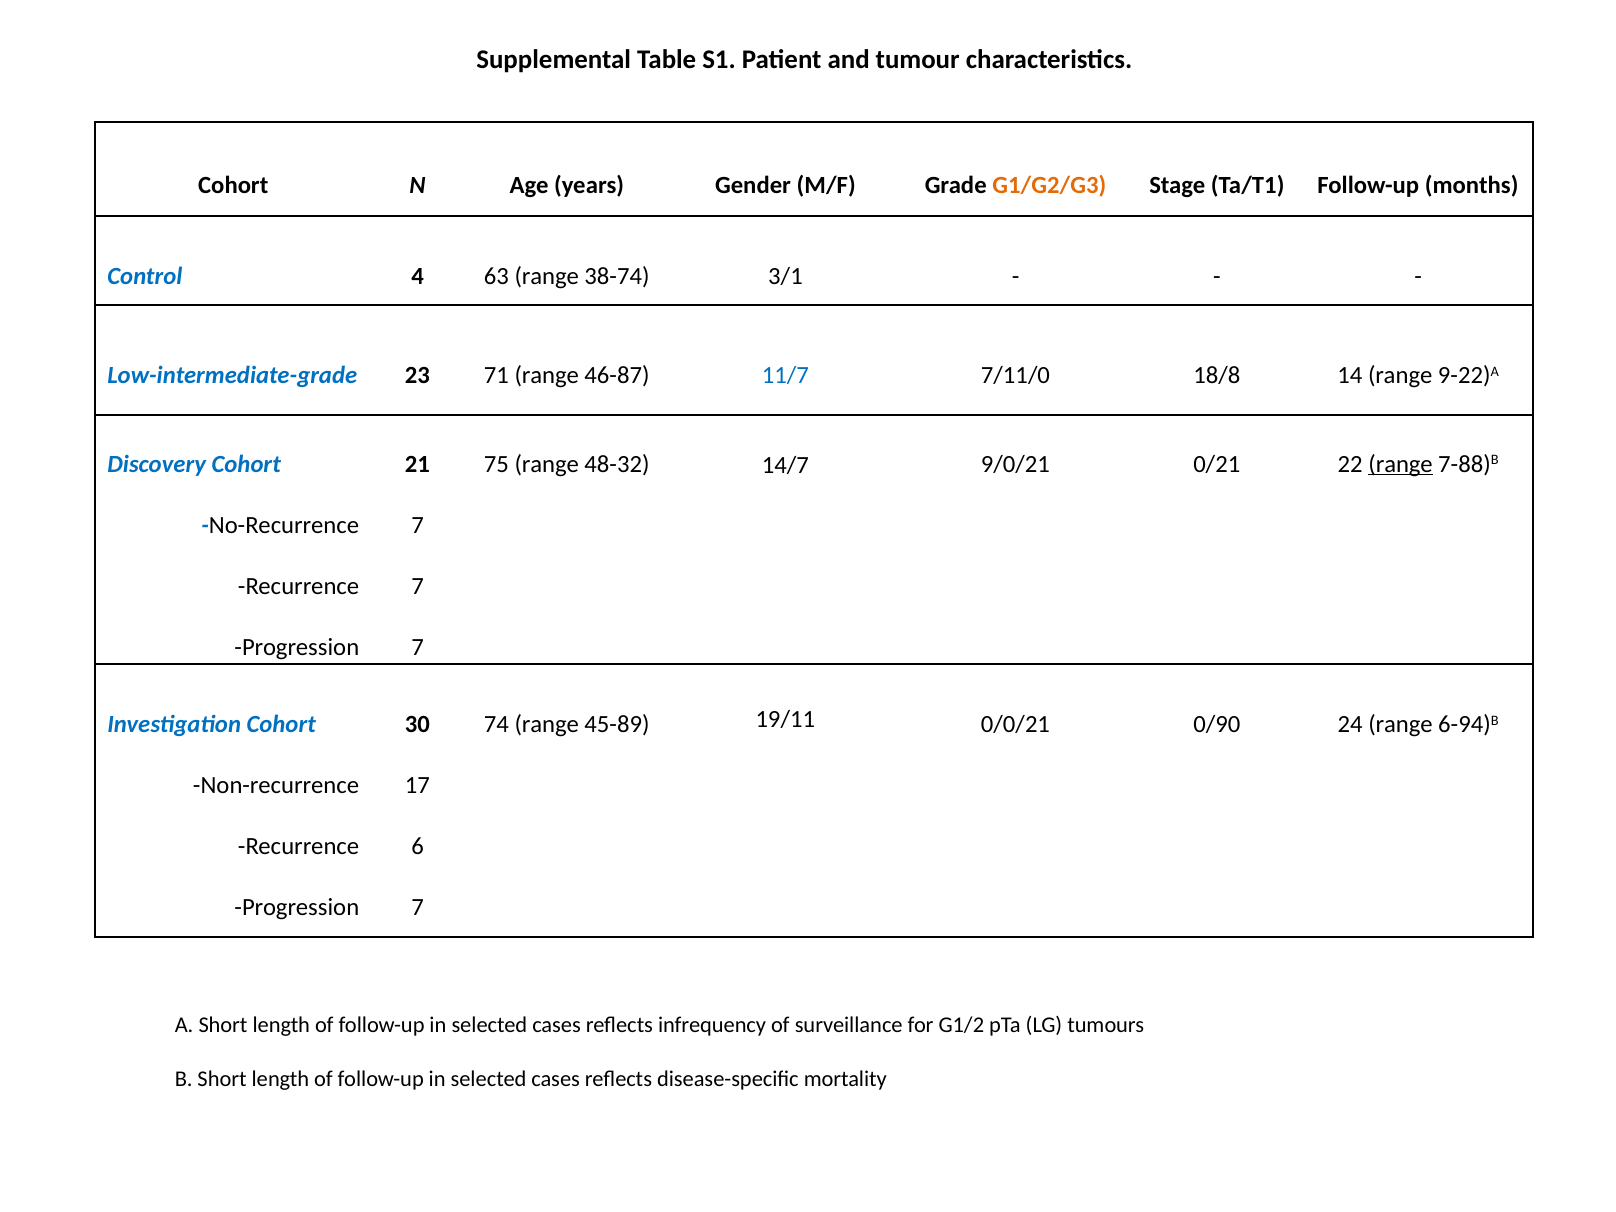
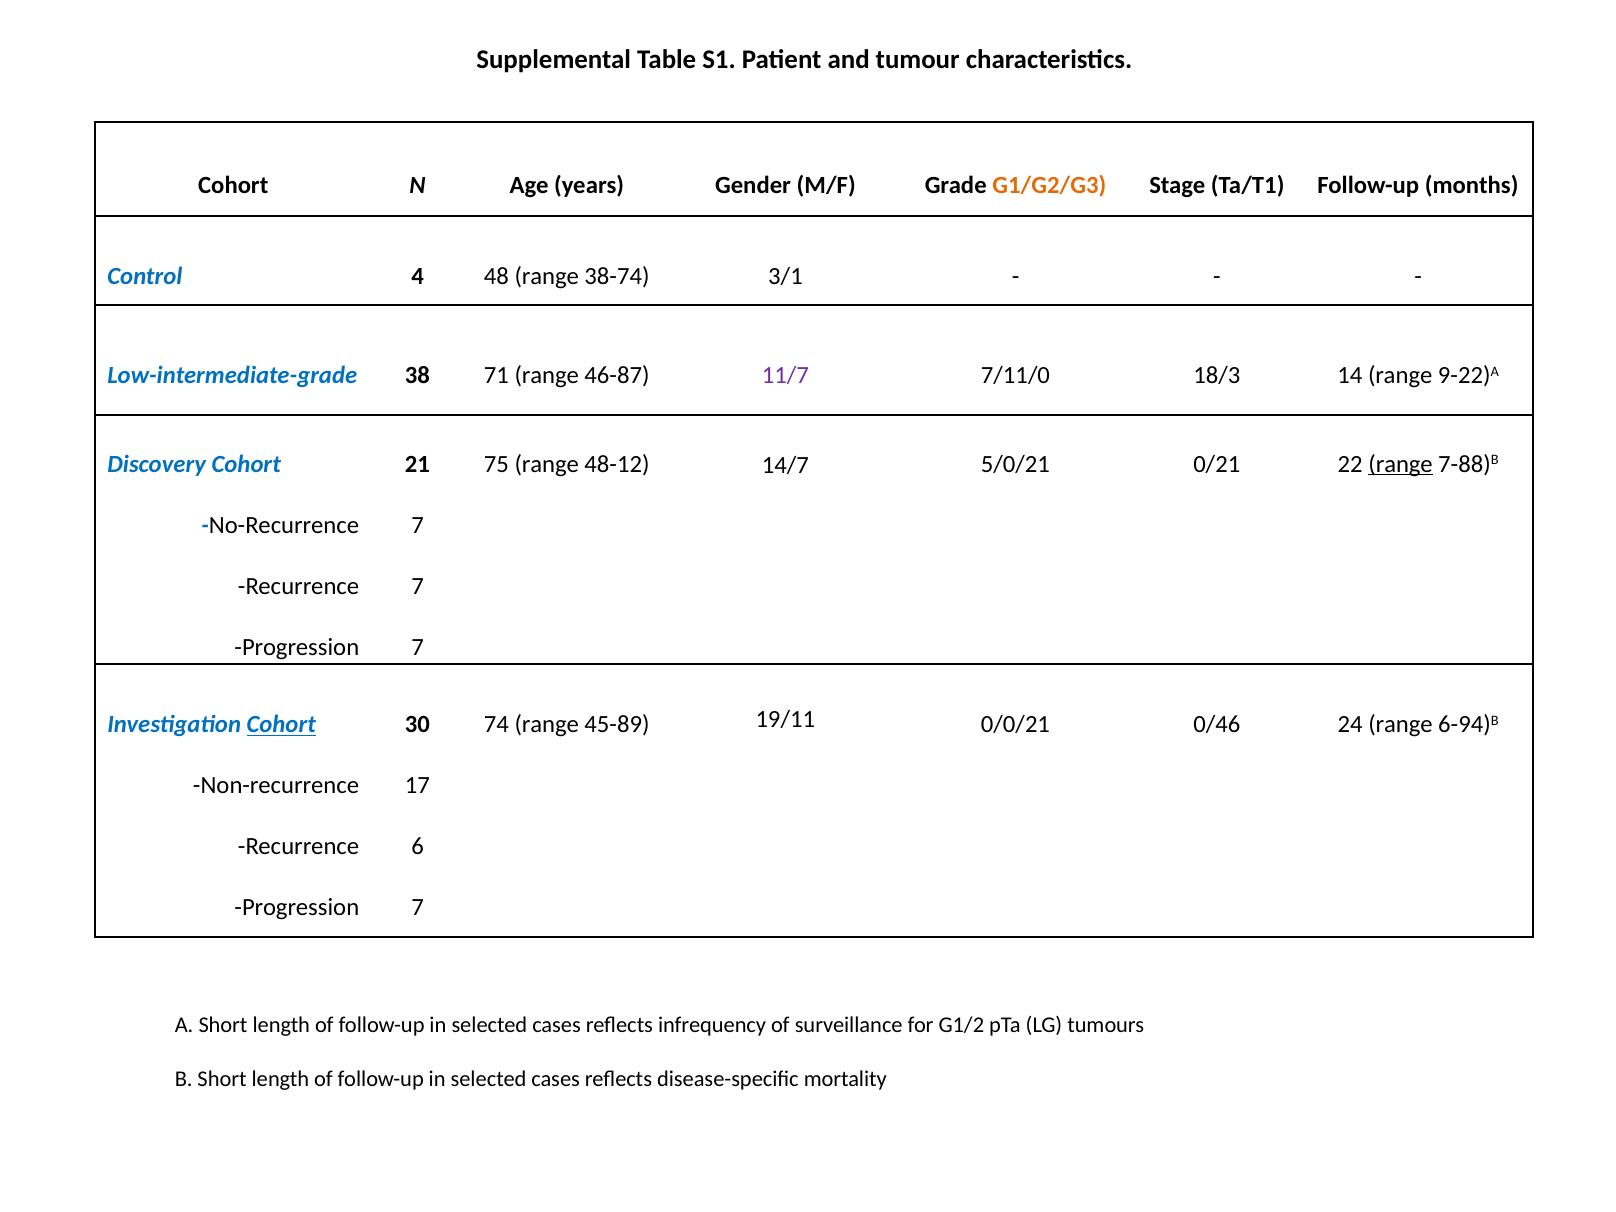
63: 63 -> 48
23: 23 -> 38
11/7 colour: blue -> purple
18/8: 18/8 -> 18/3
48-32: 48-32 -> 48-12
9/0/21: 9/0/21 -> 5/0/21
Cohort at (281, 725) underline: none -> present
0/90: 0/90 -> 0/46
